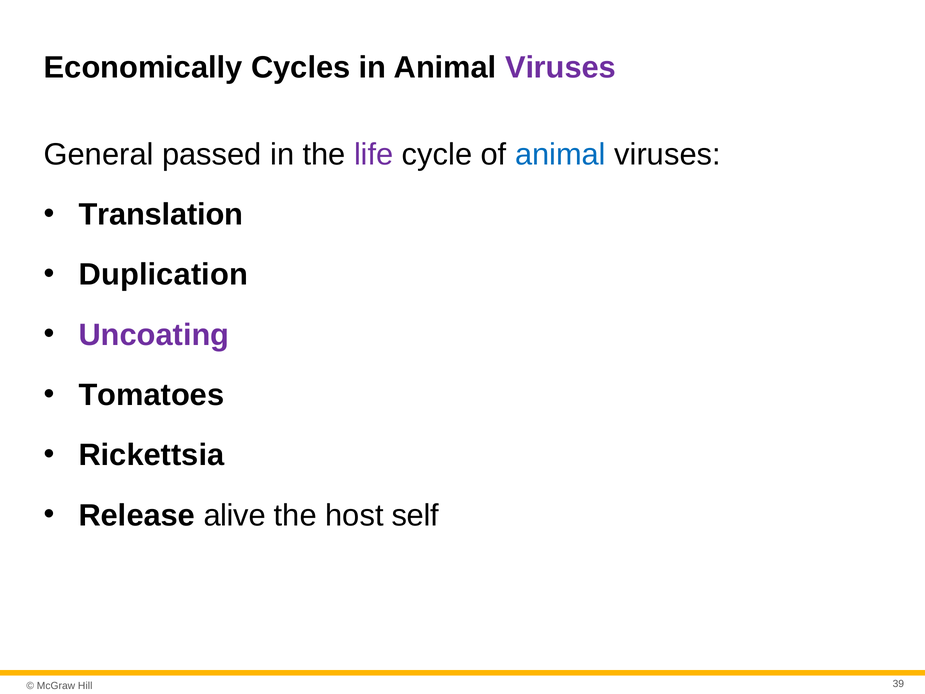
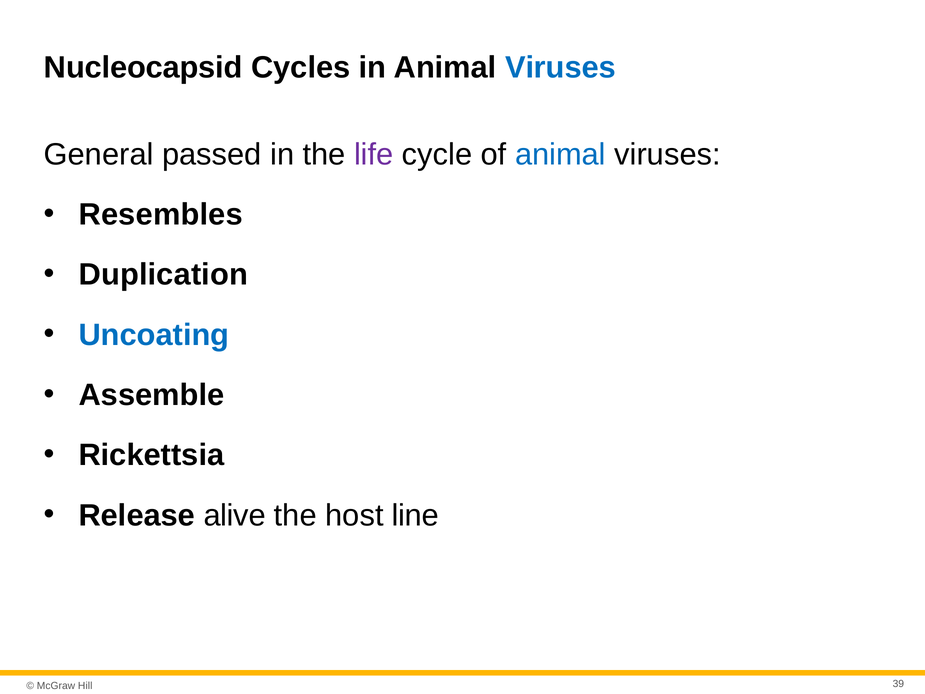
Economically: Economically -> Nucleocapsid
Viruses at (560, 67) colour: purple -> blue
Translation: Translation -> Resembles
Uncoating colour: purple -> blue
Tomatoes: Tomatoes -> Assemble
self: self -> line
